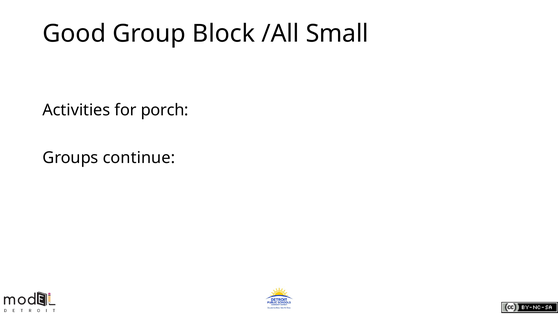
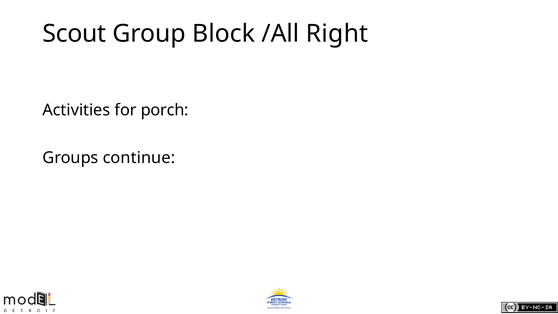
Good: Good -> Scout
Small: Small -> Right
